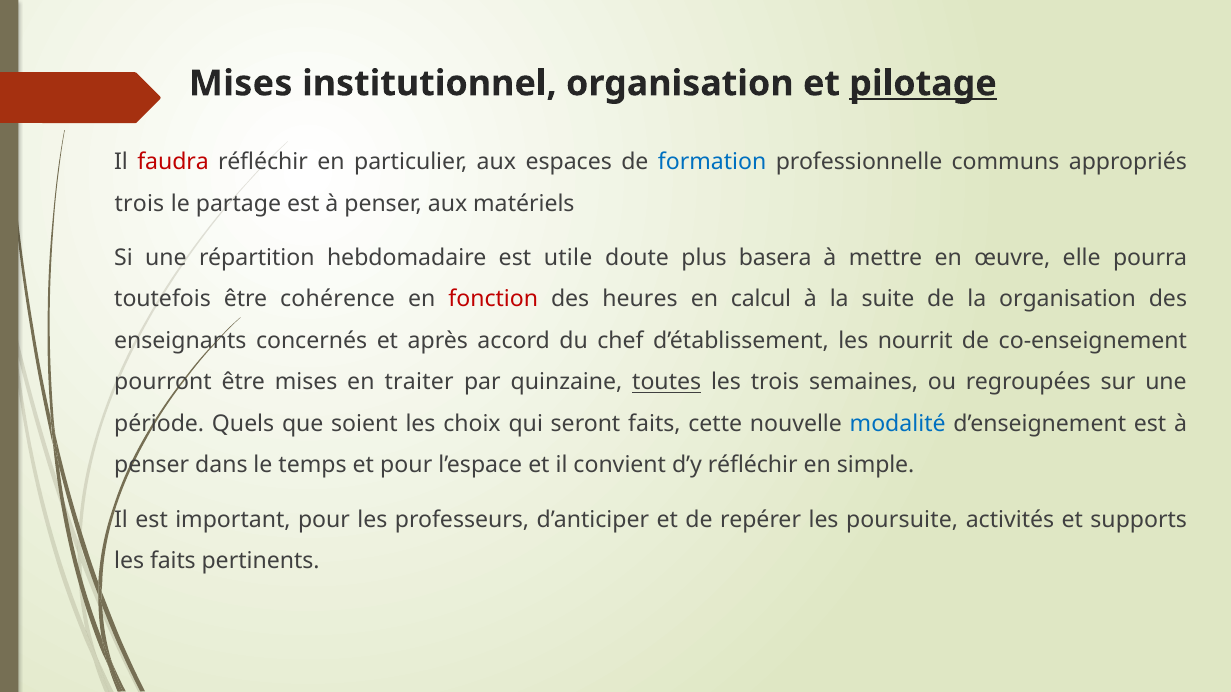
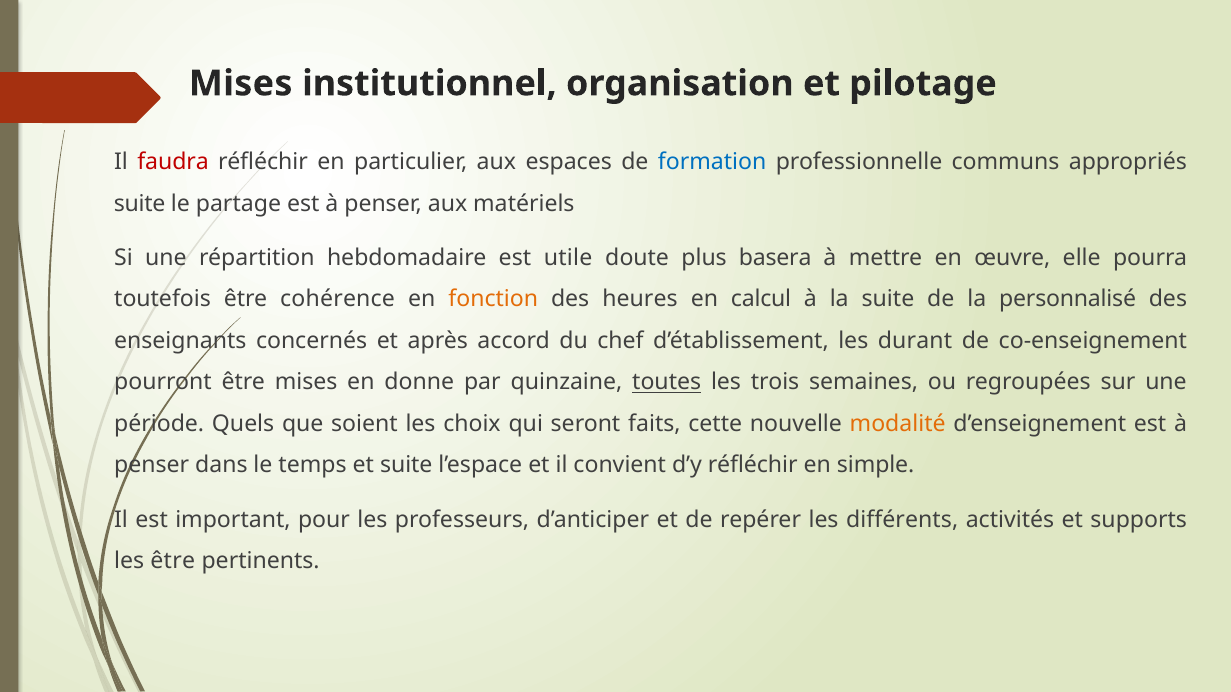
pilotage underline: present -> none
trois at (139, 204): trois -> suite
fonction colour: red -> orange
la organisation: organisation -> personnalisé
nourrit: nourrit -> durant
traiter: traiter -> donne
modalité colour: blue -> orange
et pour: pour -> suite
poursuite: poursuite -> différents
les faits: faits -> être
